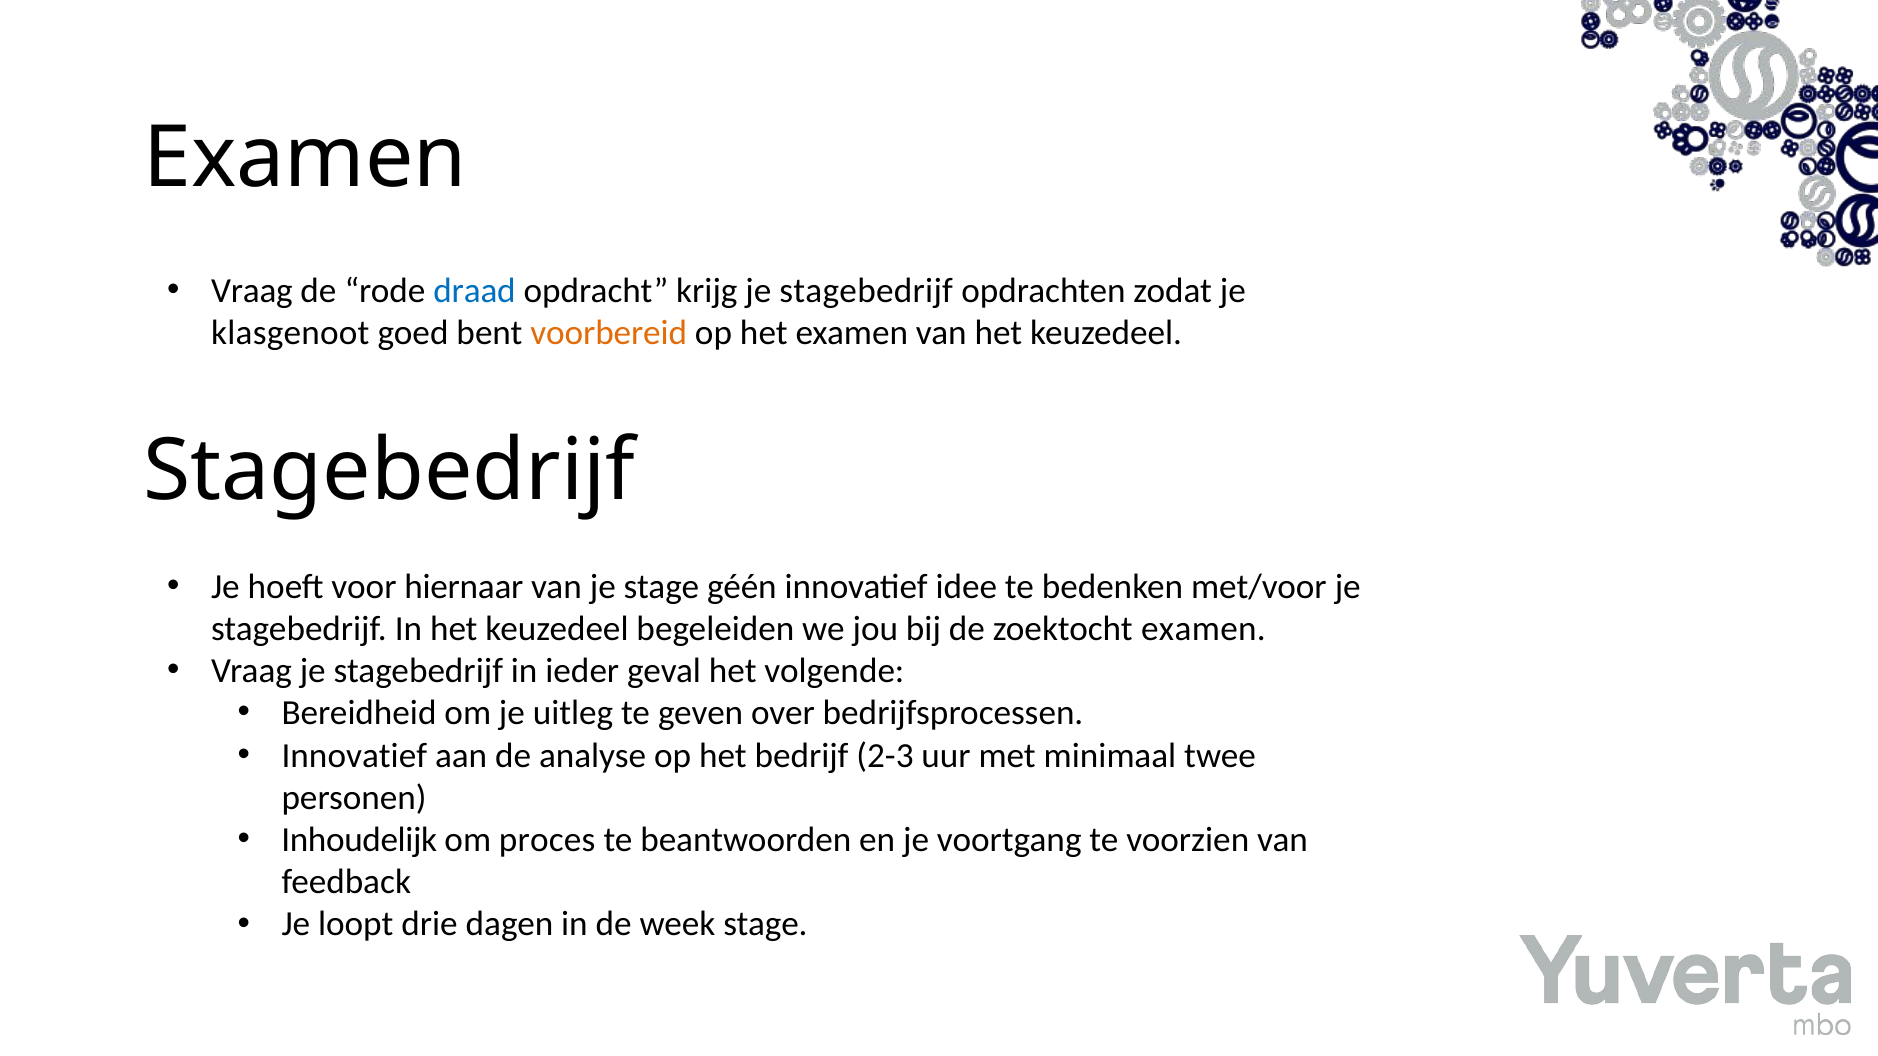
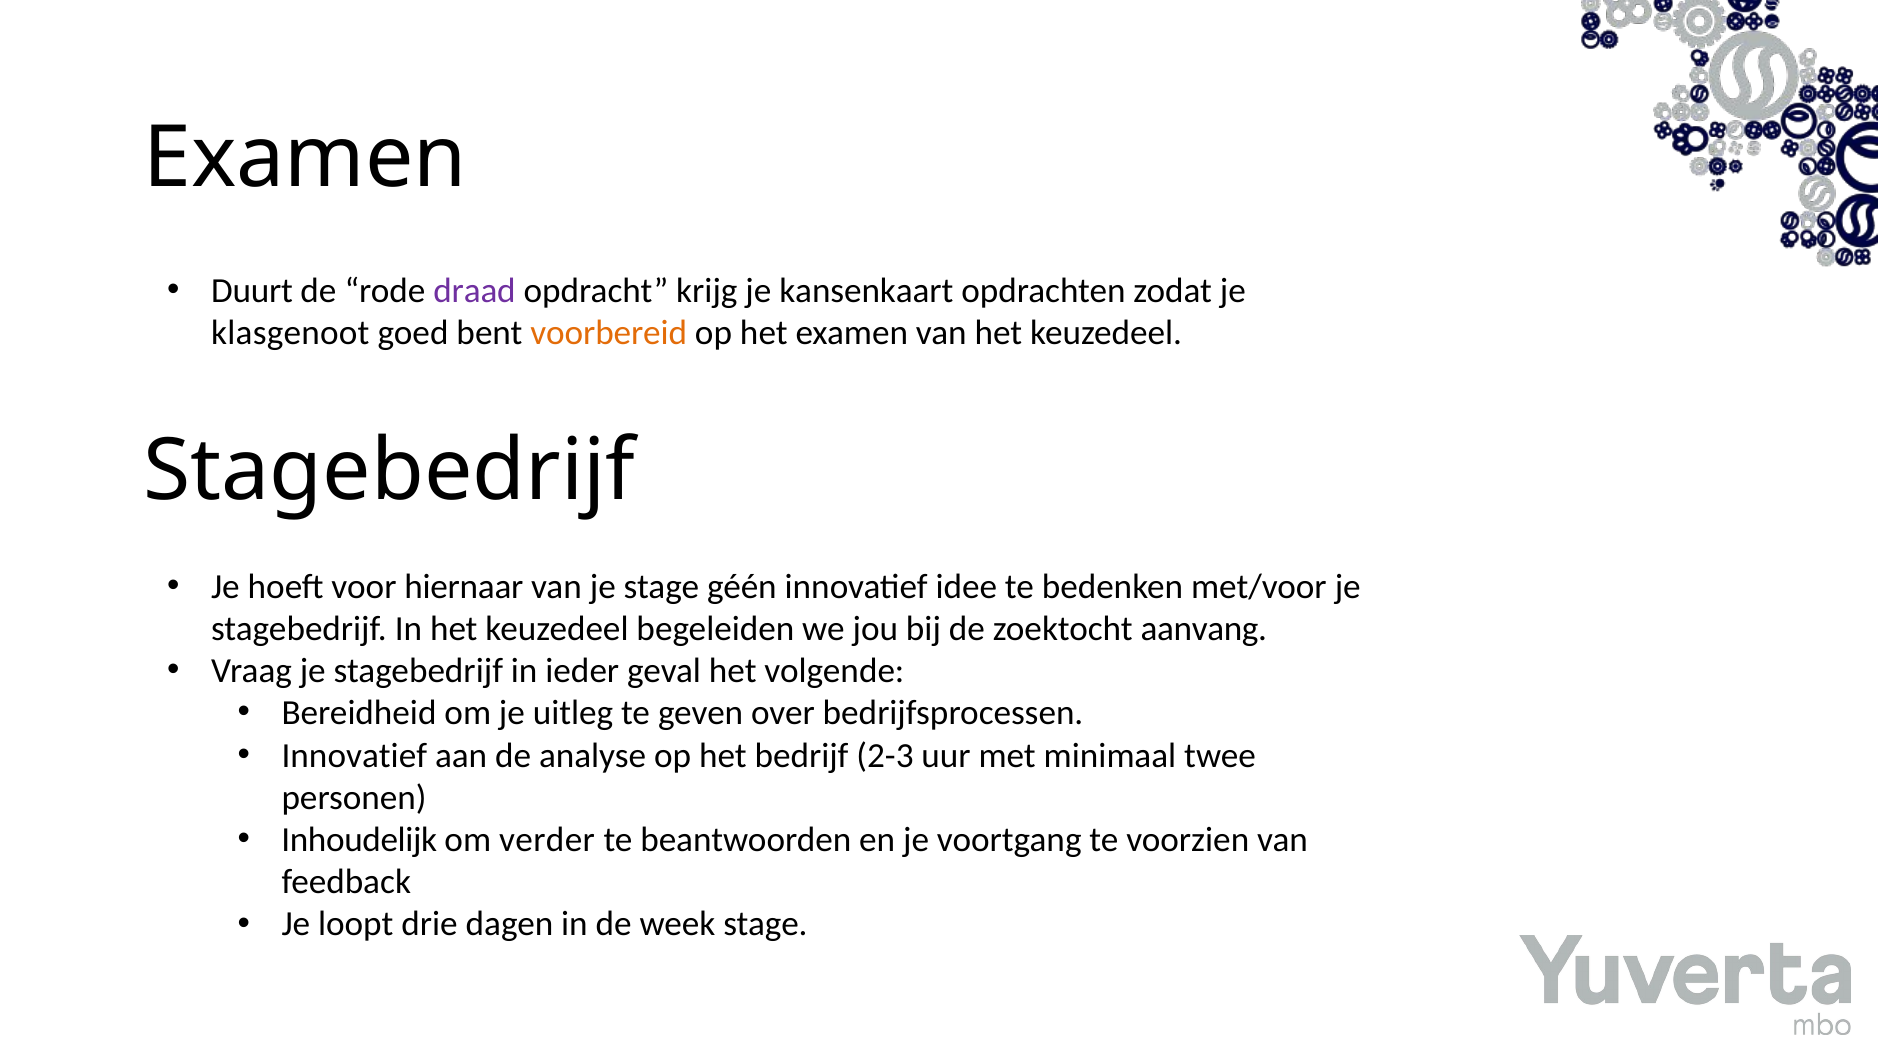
Vraag at (252, 291): Vraag -> Duurt
draad colour: blue -> purple
krijg je stagebedrijf: stagebedrijf -> kansenkaart
zoektocht examen: examen -> aanvang
proces: proces -> verder
